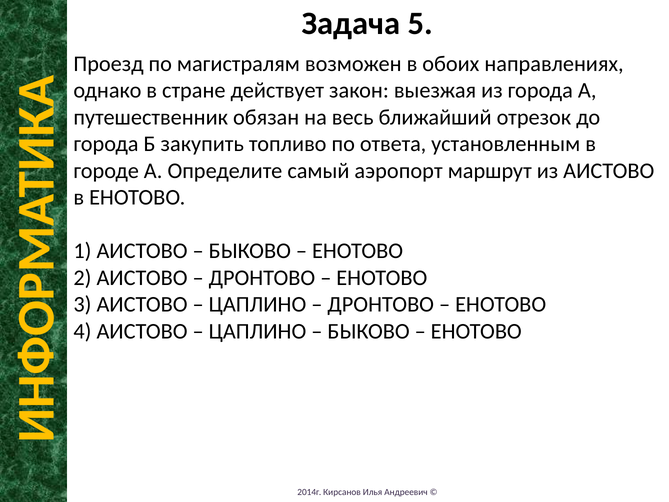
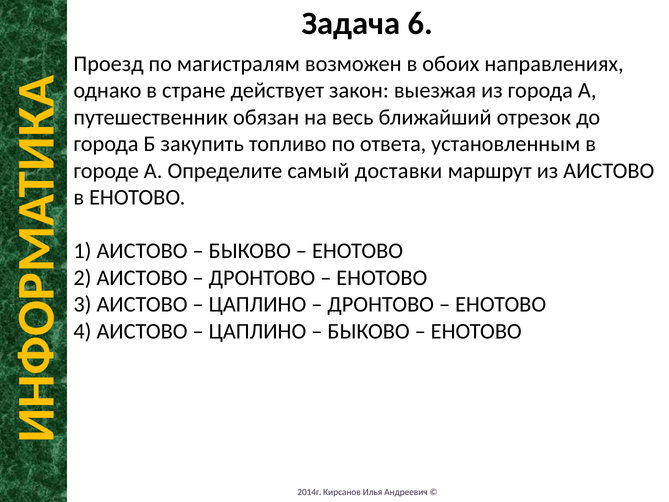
5: 5 -> 6
аэропорт: аэропорт -> доставки
